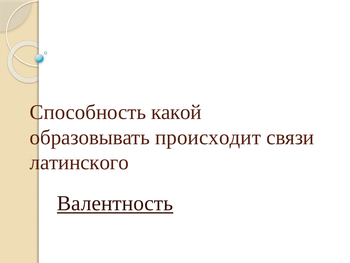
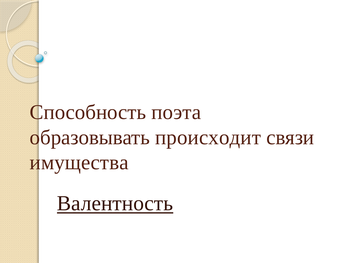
какой: какой -> поэта
латинского: латинского -> имущества
